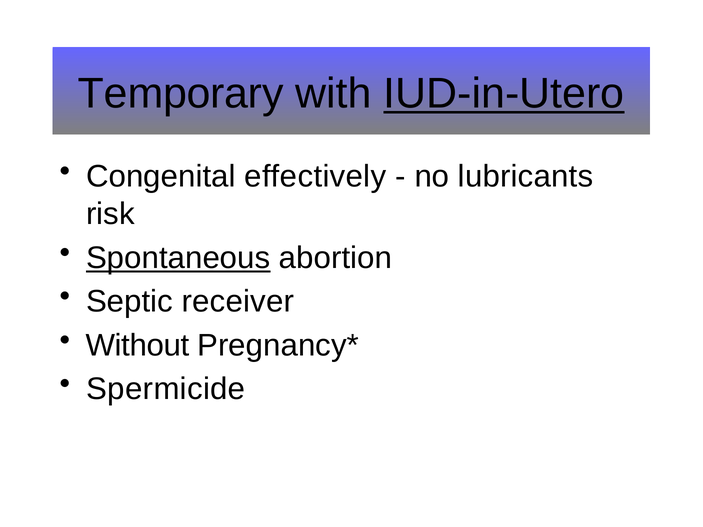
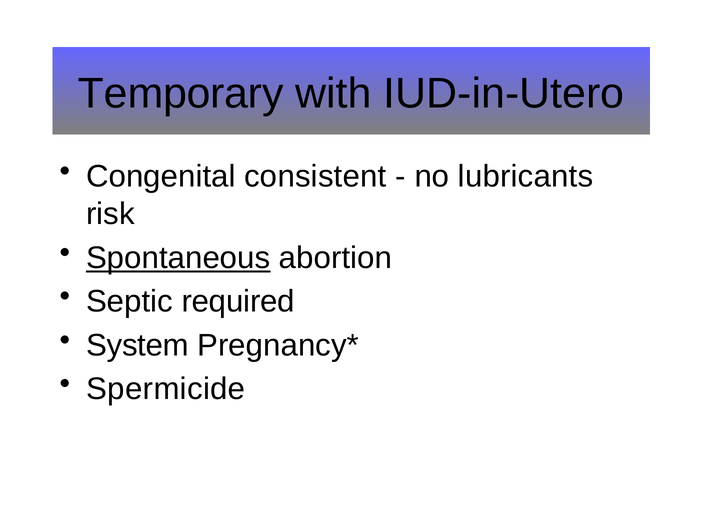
IUD-in-Utero underline: present -> none
effectively: effectively -> consistent
receiver: receiver -> required
Without: Without -> System
